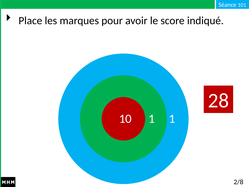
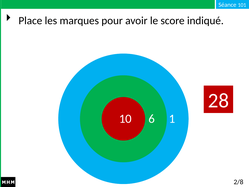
10 1: 1 -> 6
